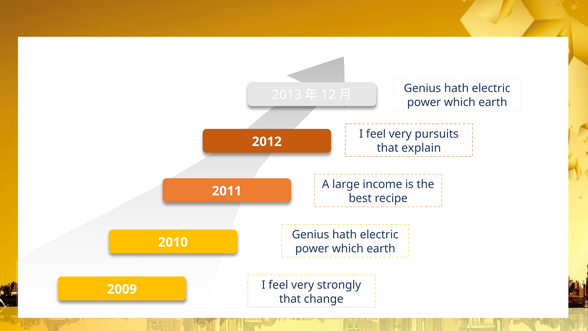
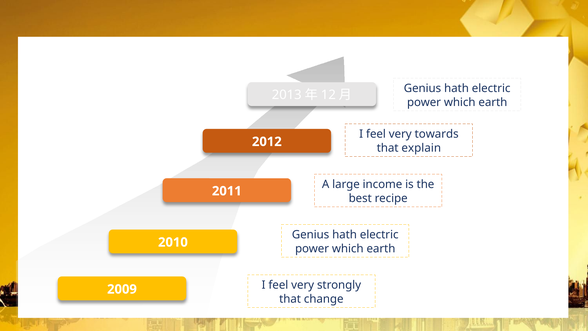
pursuits: pursuits -> towards
